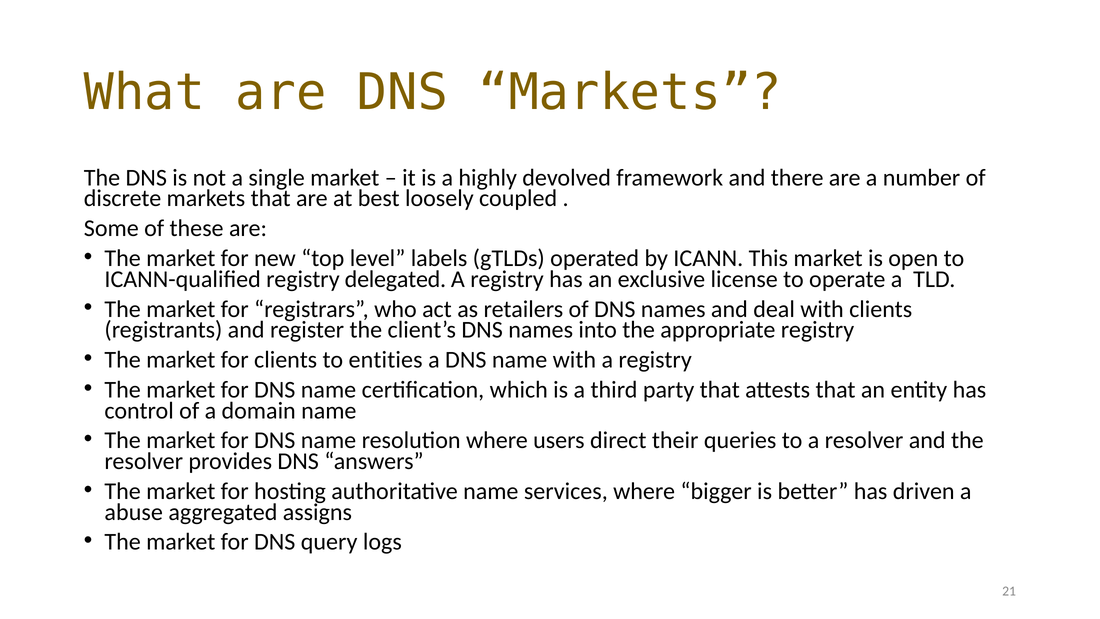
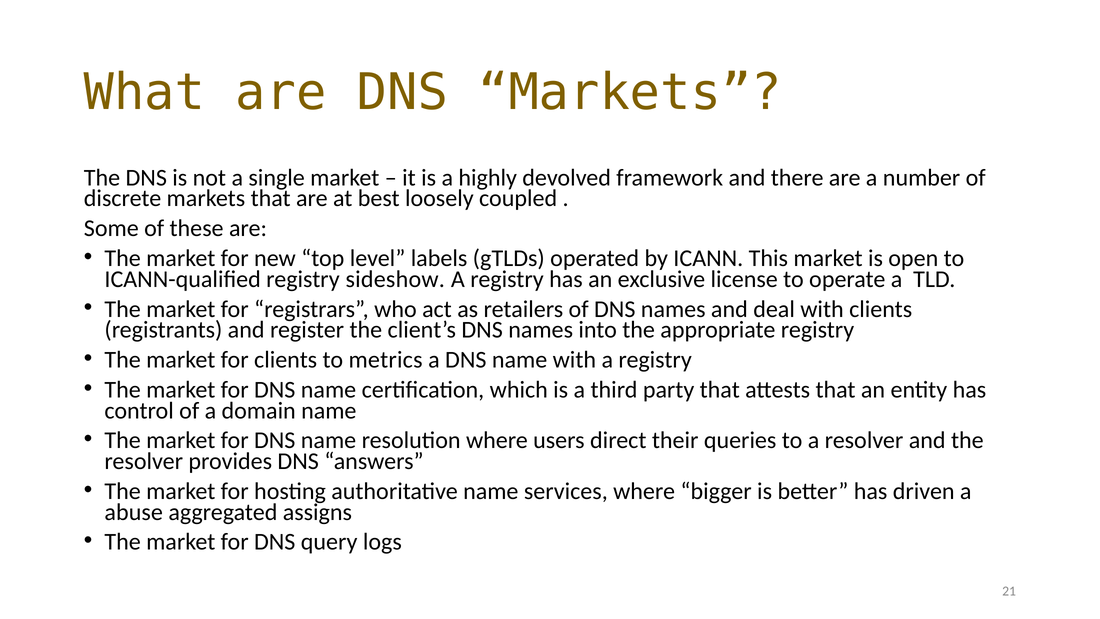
delegated: delegated -> sideshow
entities: entities -> metrics
